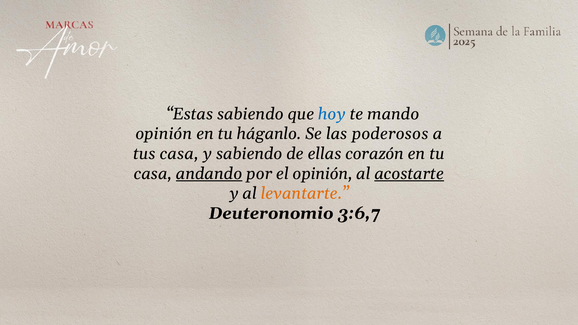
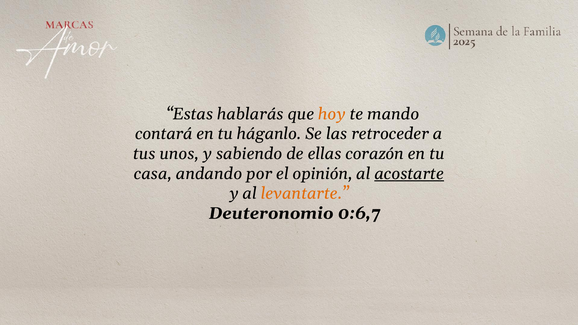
Estas sabiendo: sabiendo -> hablarás
hoy colour: blue -> orange
opinión at (164, 134): opinión -> contará
poderosos: poderosos -> retroceder
tus casa: casa -> unos
andando underline: present -> none
3:6,7: 3:6,7 -> 0:6,7
